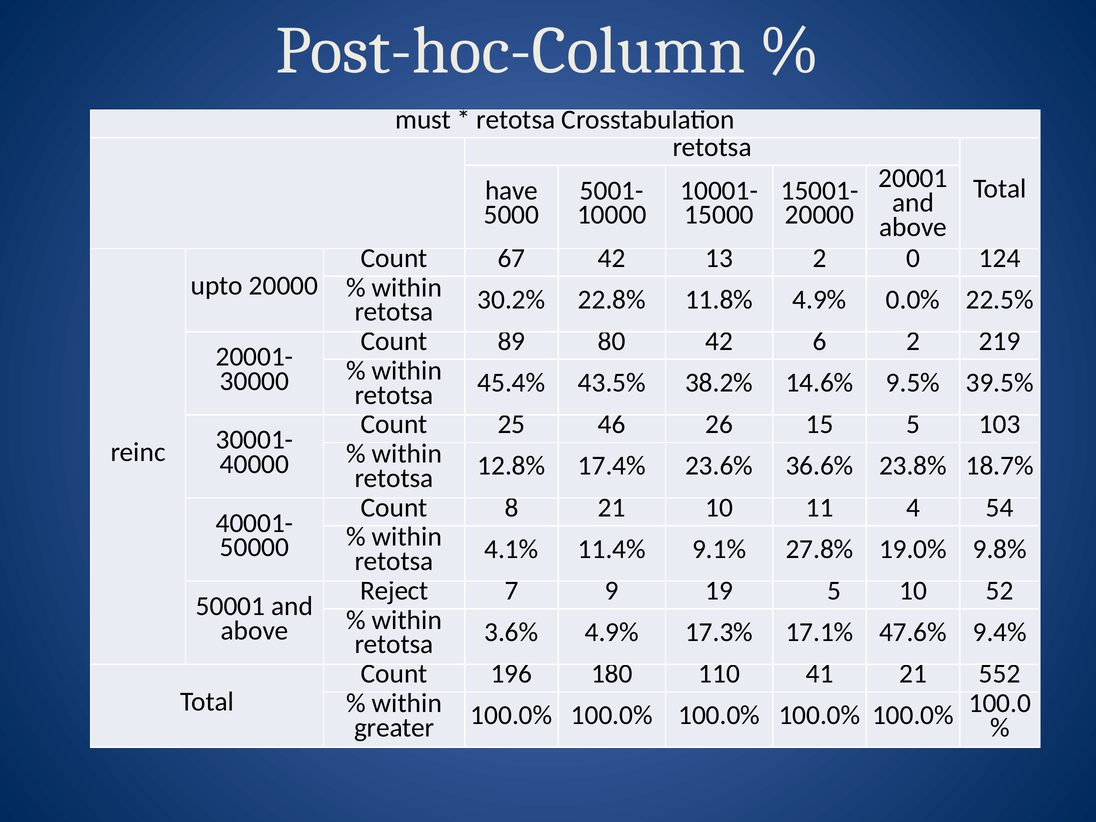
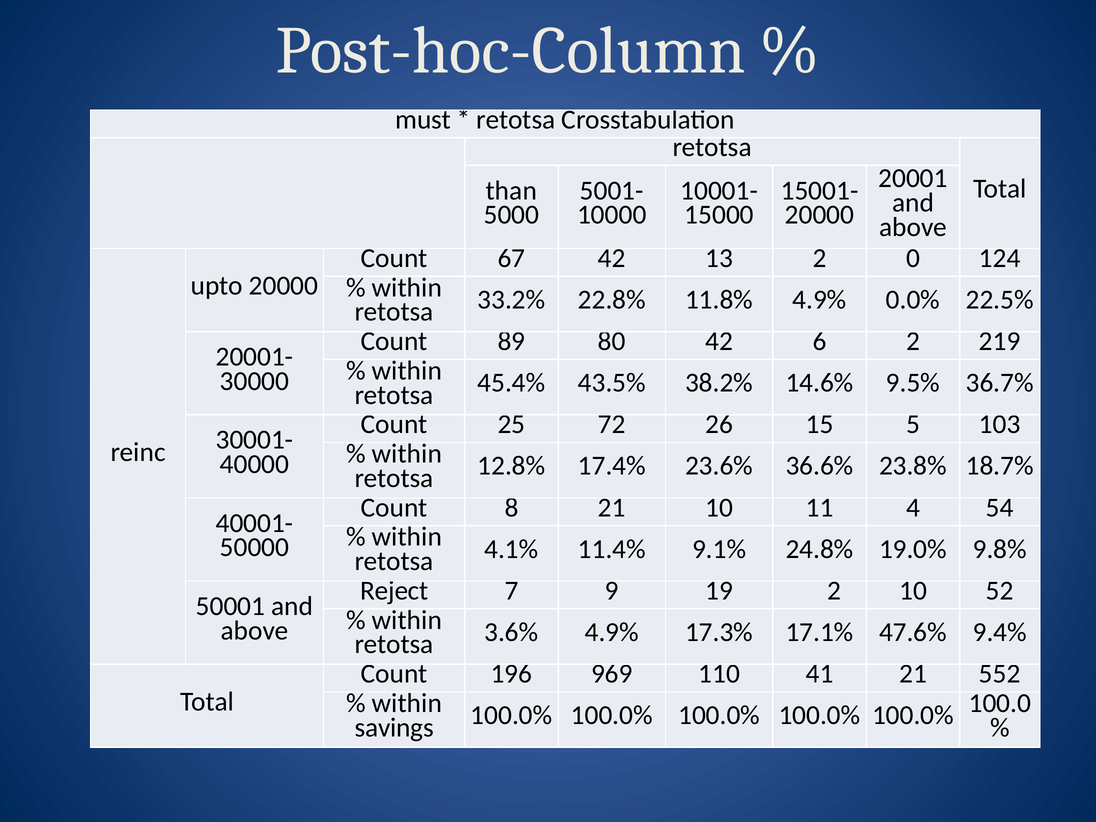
have: have -> than
30.2%: 30.2% -> 33.2%
39.5%: 39.5% -> 36.7%
46: 46 -> 72
27.8%: 27.8% -> 24.8%
19 5: 5 -> 2
180: 180 -> 969
greater: greater -> savings
